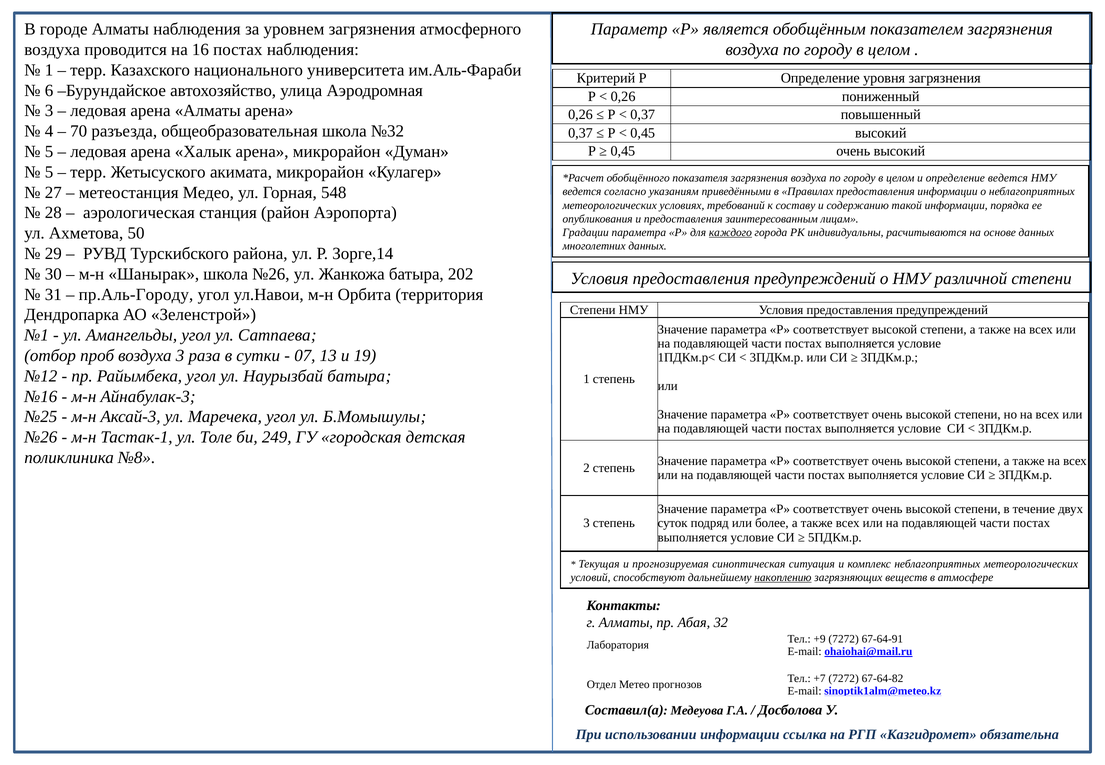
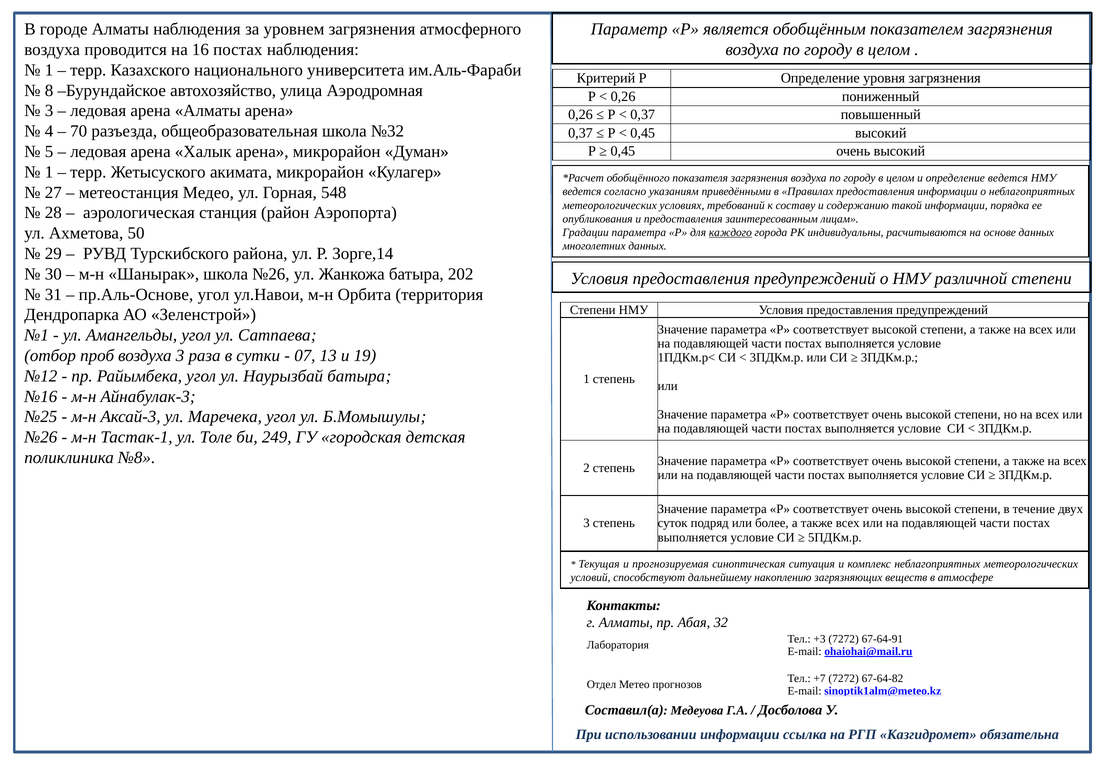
6: 6 -> 8
5 at (49, 172): 5 -> 1
пр.Аль-Городу: пр.Аль-Городу -> пр.Аль-Основе
накоплению underline: present -> none
+9: +9 -> +3
